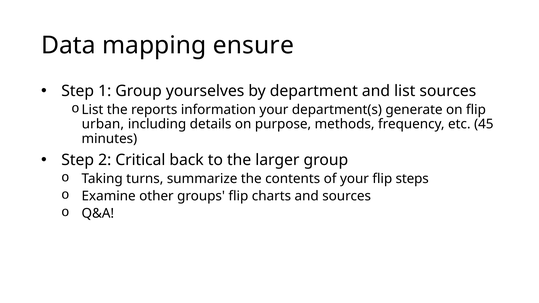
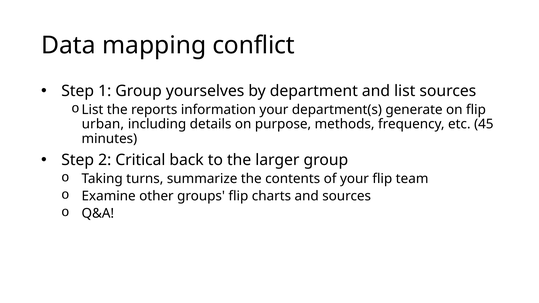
ensure: ensure -> conflict
steps: steps -> team
